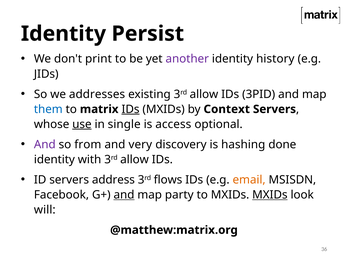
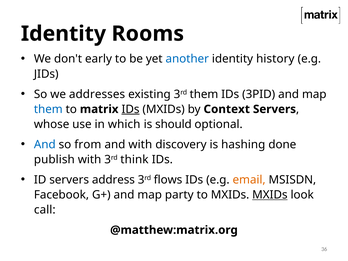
Persist: Persist -> Rooms
print: print -> early
another colour: purple -> blue
existing 3rd allow: allow -> them
use underline: present -> none
single: single -> which
access: access -> should
And at (45, 144) colour: purple -> blue
and very: very -> with
identity at (54, 159): identity -> publish
with 3rd allow: allow -> think
and at (124, 195) underline: present -> none
will: will -> call
